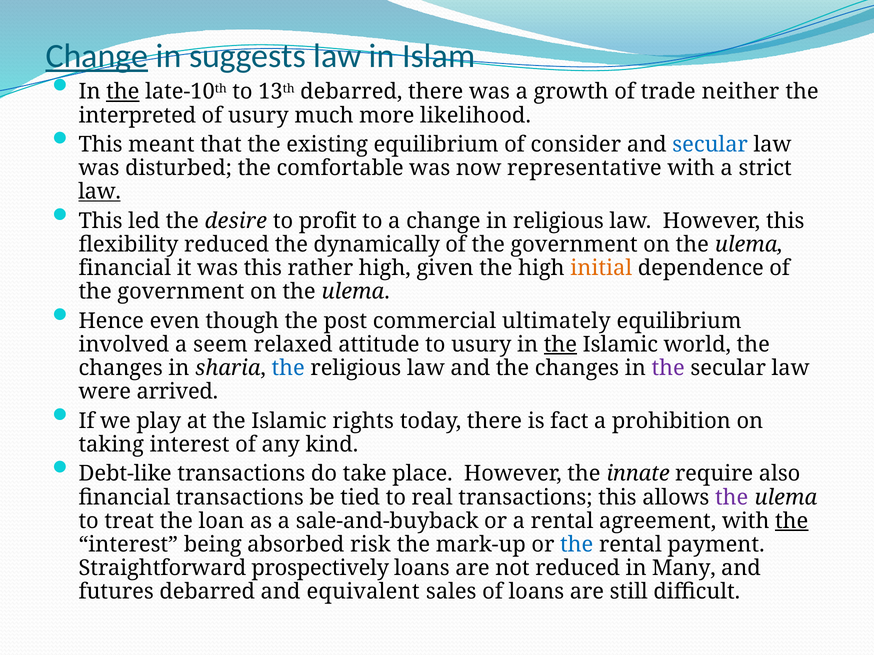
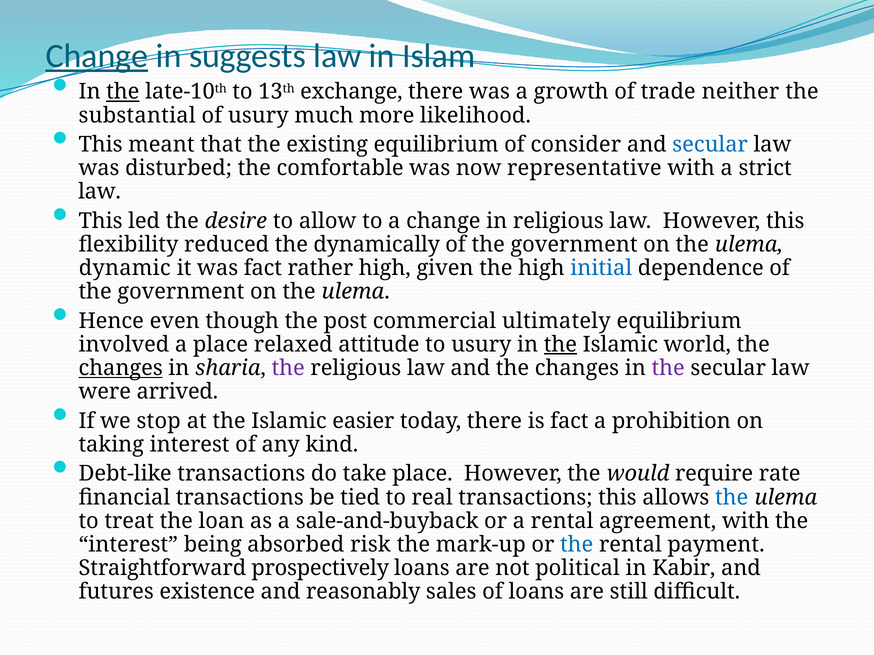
13th debarred: debarred -> exchange
interpreted: interpreted -> substantial
law at (99, 192) underline: present -> none
profit: profit -> allow
financial at (125, 268): financial -> dynamic
was this: this -> fact
initial colour: orange -> blue
a seem: seem -> place
changes at (121, 368) underline: none -> present
the at (288, 368) colour: blue -> purple
play: play -> stop
rights: rights -> easier
innate: innate -> would
also: also -> rate
the at (732, 498) colour: purple -> blue
the at (792, 521) underline: present -> none
not reduced: reduced -> political
Many: Many -> Kabir
futures debarred: debarred -> existence
equivalent: equivalent -> reasonably
